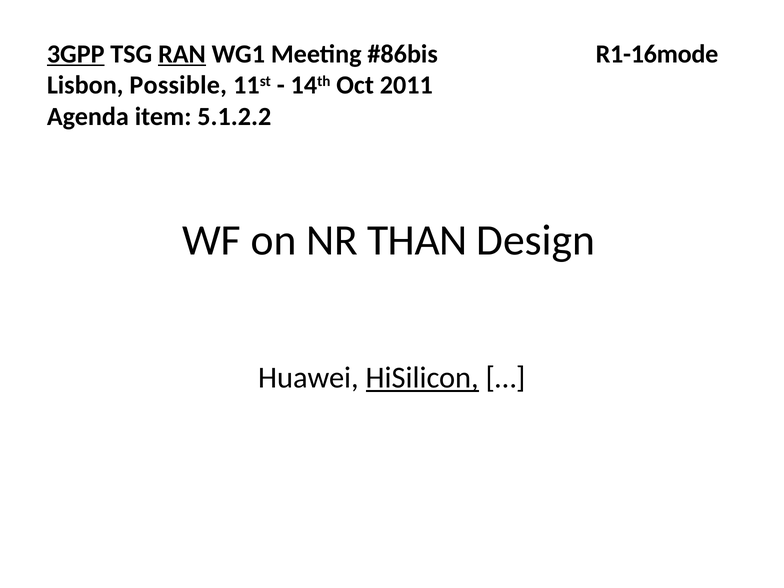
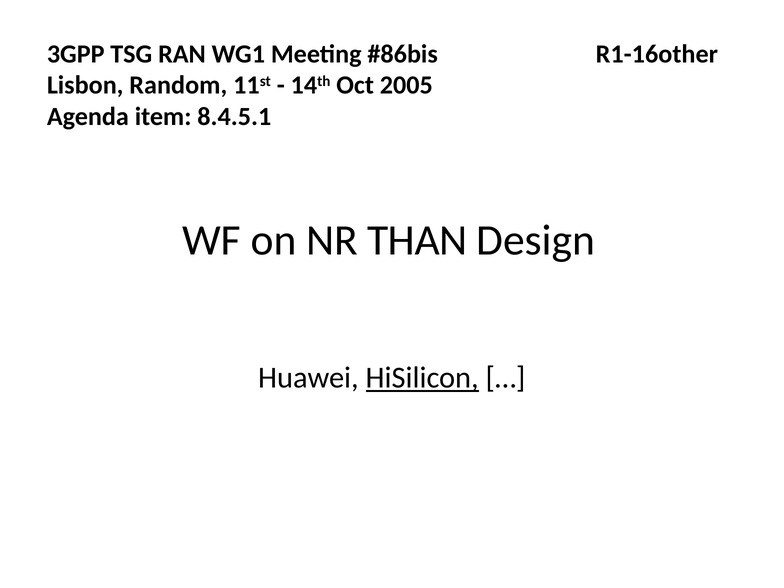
3GPP underline: present -> none
RAN underline: present -> none
R1-16mode: R1-16mode -> R1-16other
Possible: Possible -> Random
2011: 2011 -> 2005
5.1.2.2: 5.1.2.2 -> 8.4.5.1
